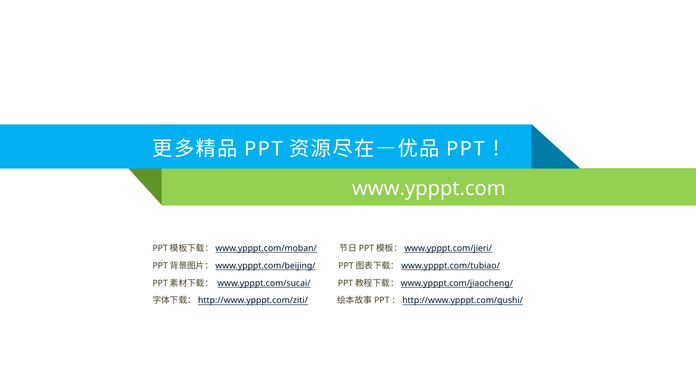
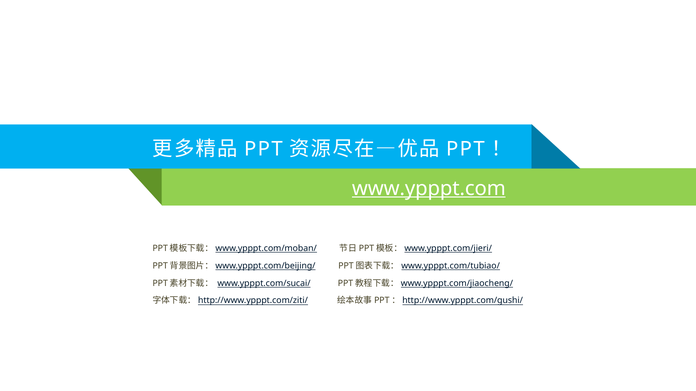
www.ypppt.com underline: none -> present
